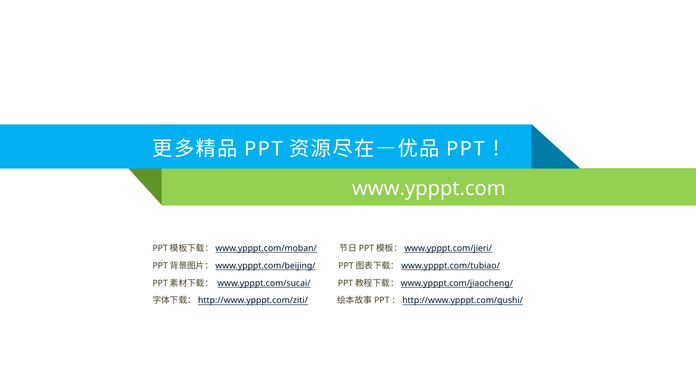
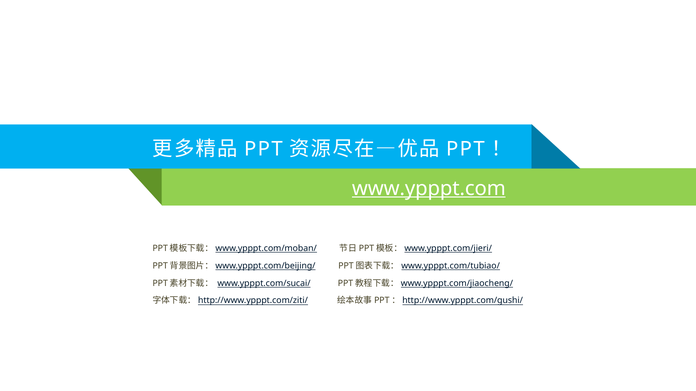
www.ypppt.com underline: none -> present
